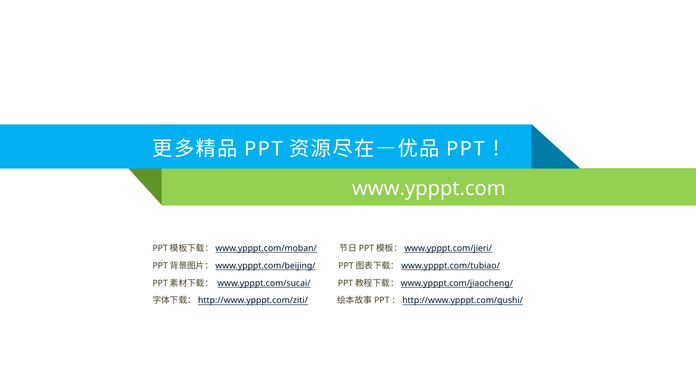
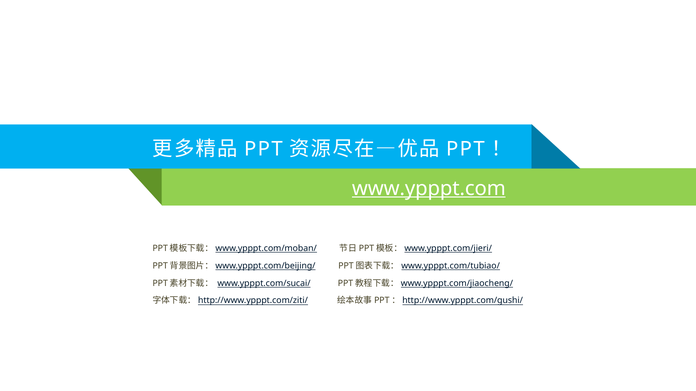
www.ypppt.com underline: none -> present
